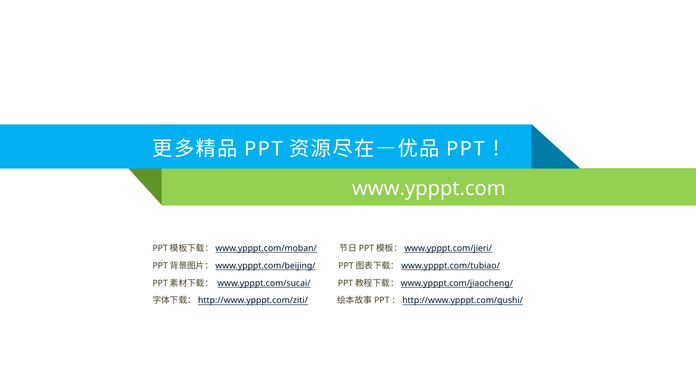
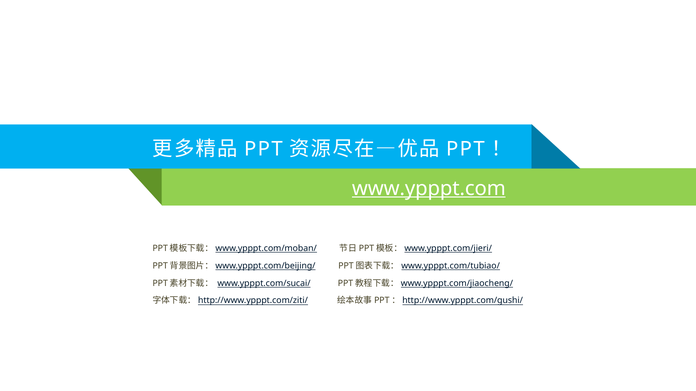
www.ypppt.com underline: none -> present
